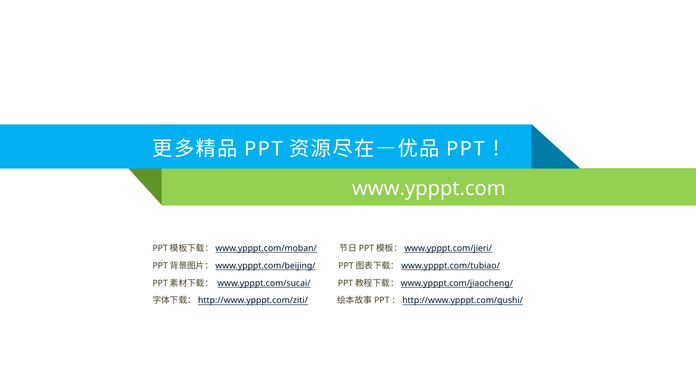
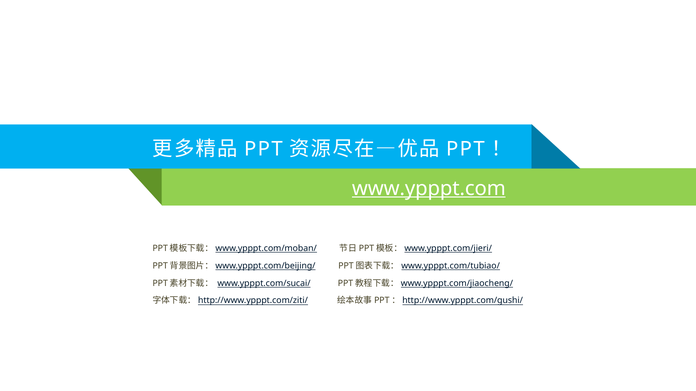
www.ypppt.com underline: none -> present
